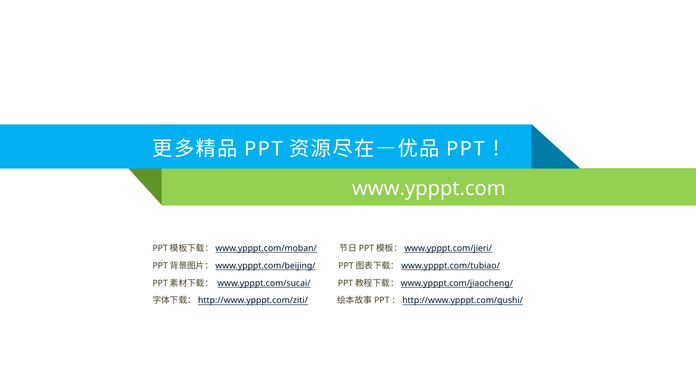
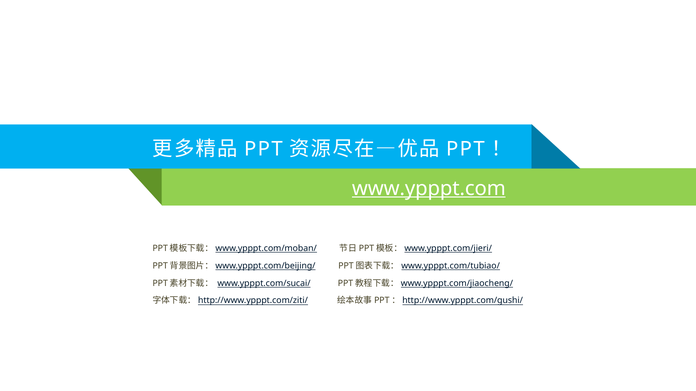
www.ypppt.com underline: none -> present
